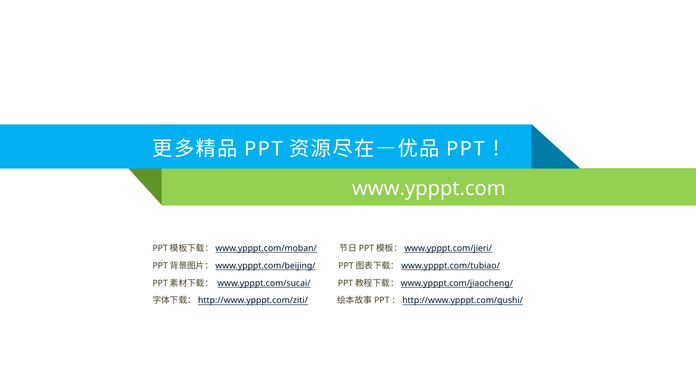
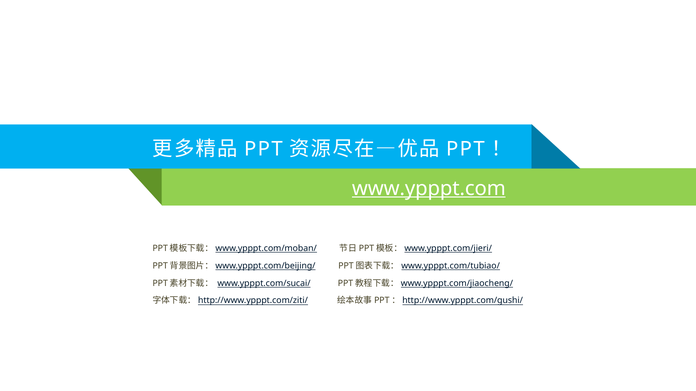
www.ypppt.com underline: none -> present
